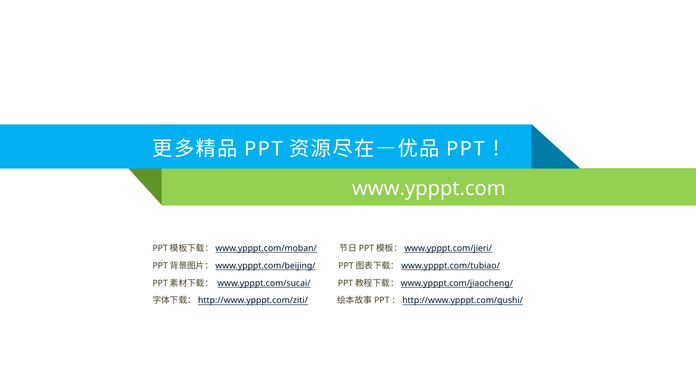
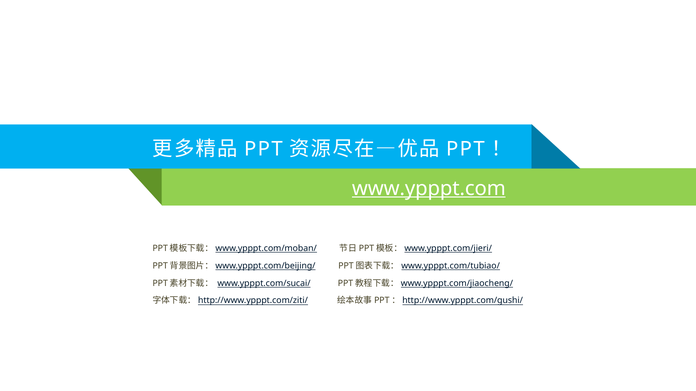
www.ypppt.com underline: none -> present
